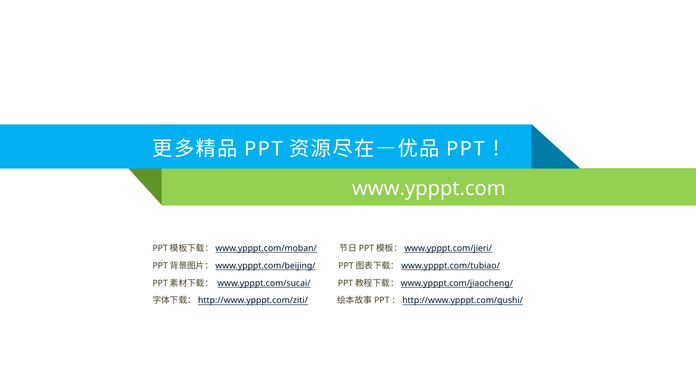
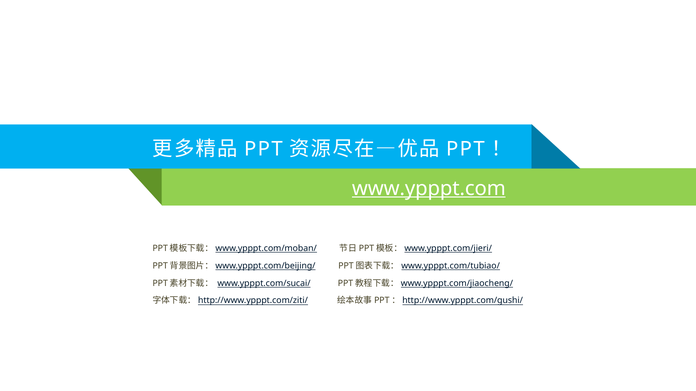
www.ypppt.com underline: none -> present
